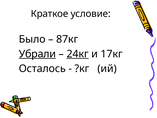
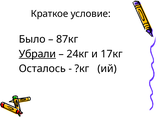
24кг underline: present -> none
